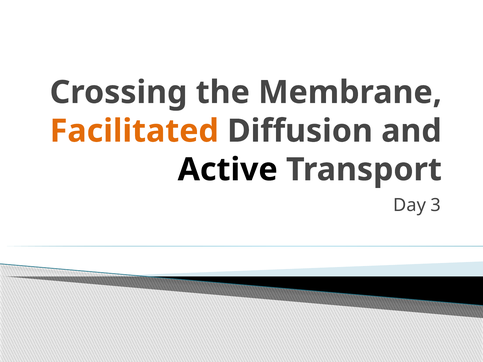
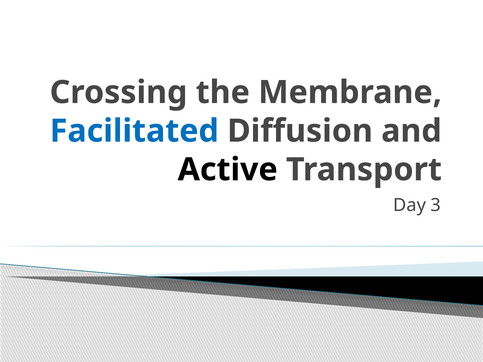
Facilitated colour: orange -> blue
